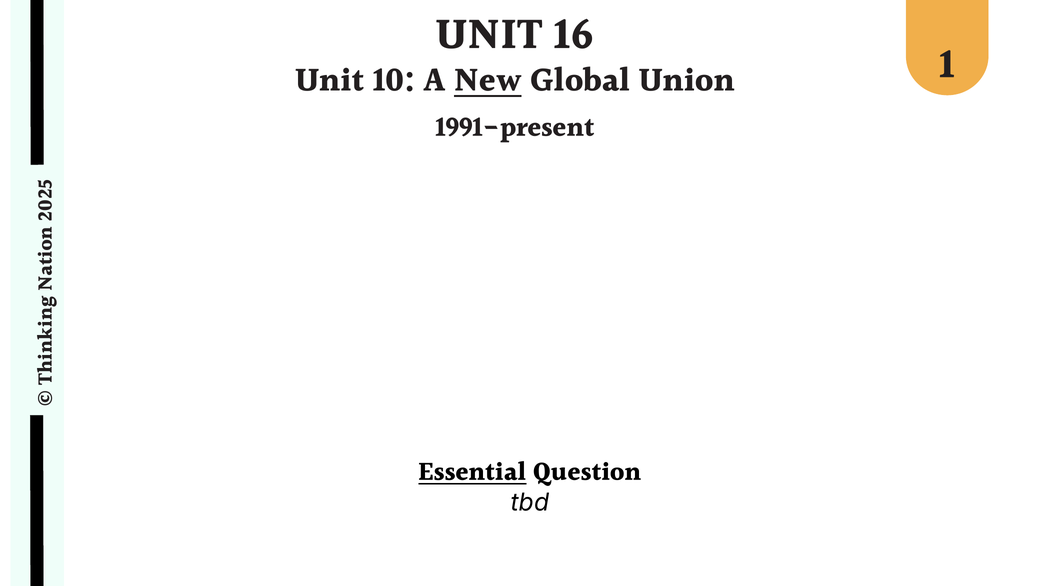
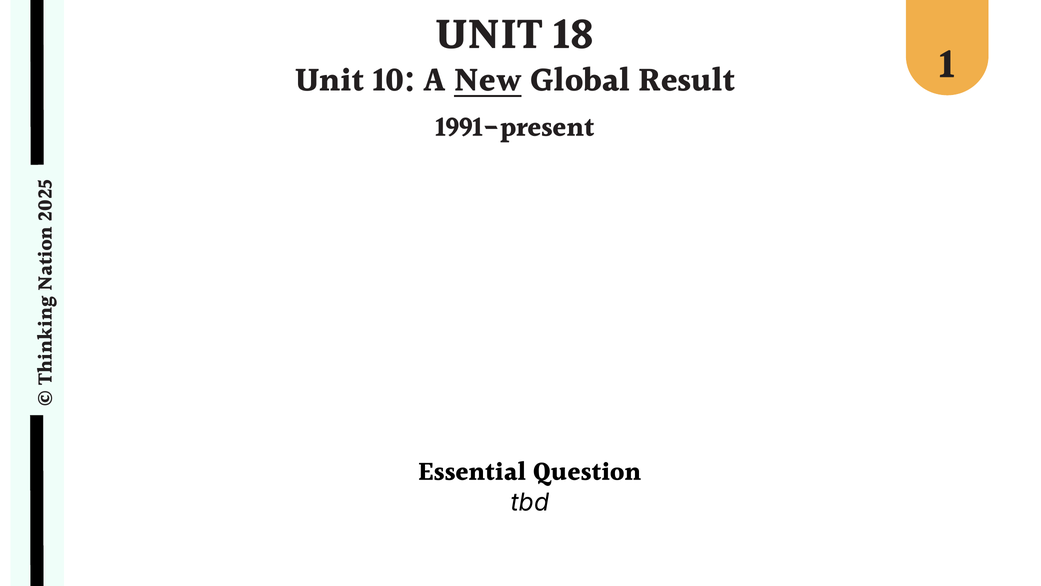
16: 16 -> 18
Union: Union -> Result
Essential underline: present -> none
